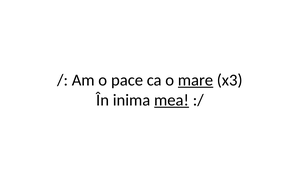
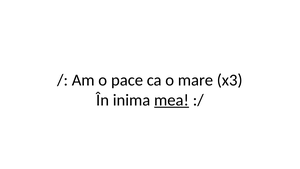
mare underline: present -> none
